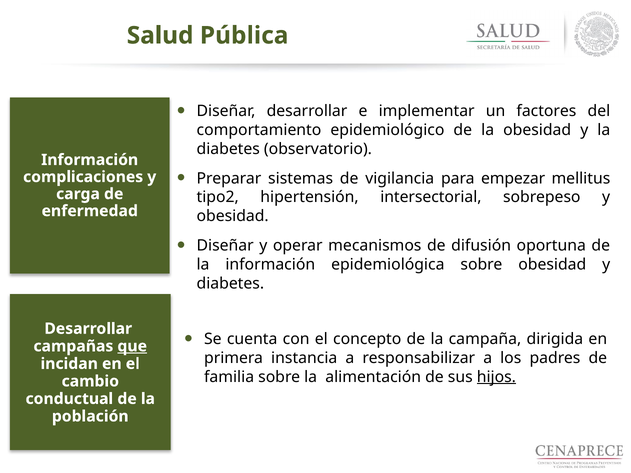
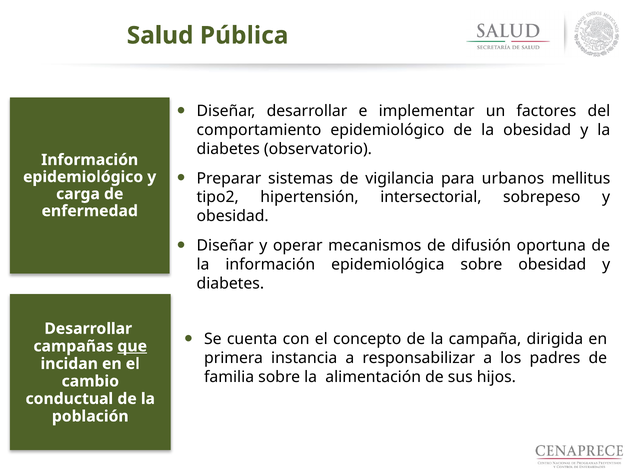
empezar: empezar -> urbanos
complicaciones at (83, 177): complicaciones -> epidemiológico
hijos underline: present -> none
